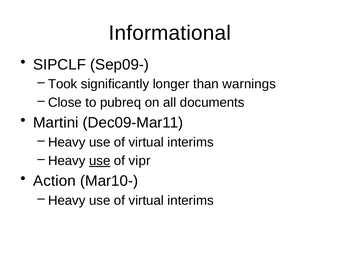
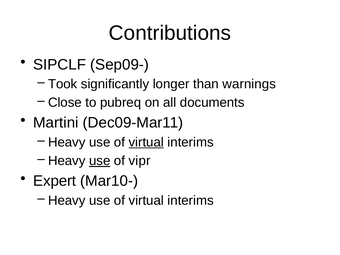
Informational: Informational -> Contributions
virtual at (146, 142) underline: none -> present
Action: Action -> Expert
